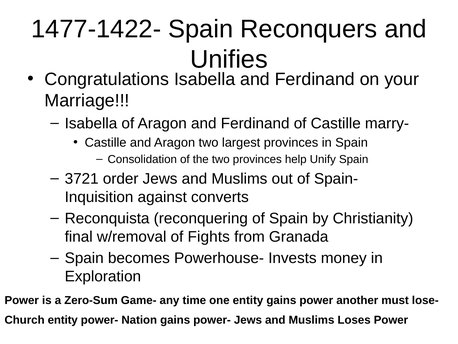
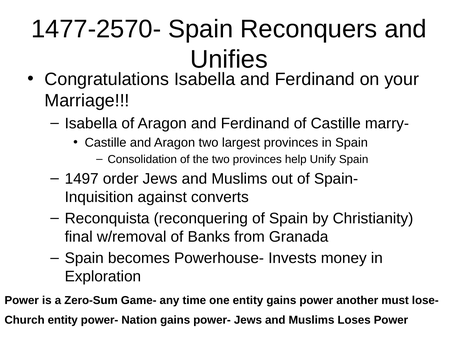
1477-1422-: 1477-1422- -> 1477-2570-
3721: 3721 -> 1497
Fights: Fights -> Banks
